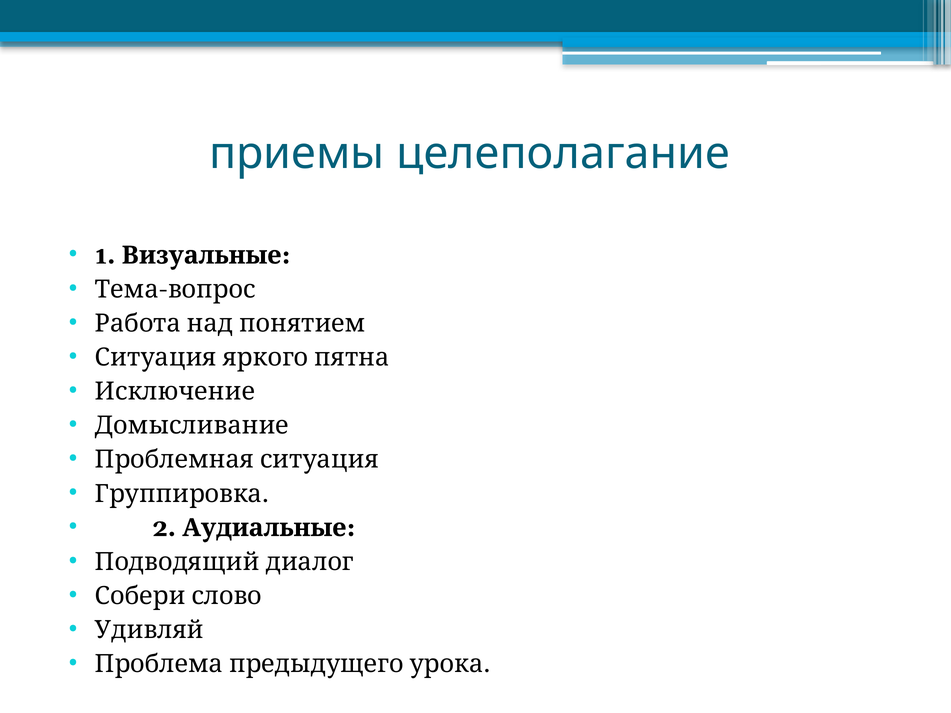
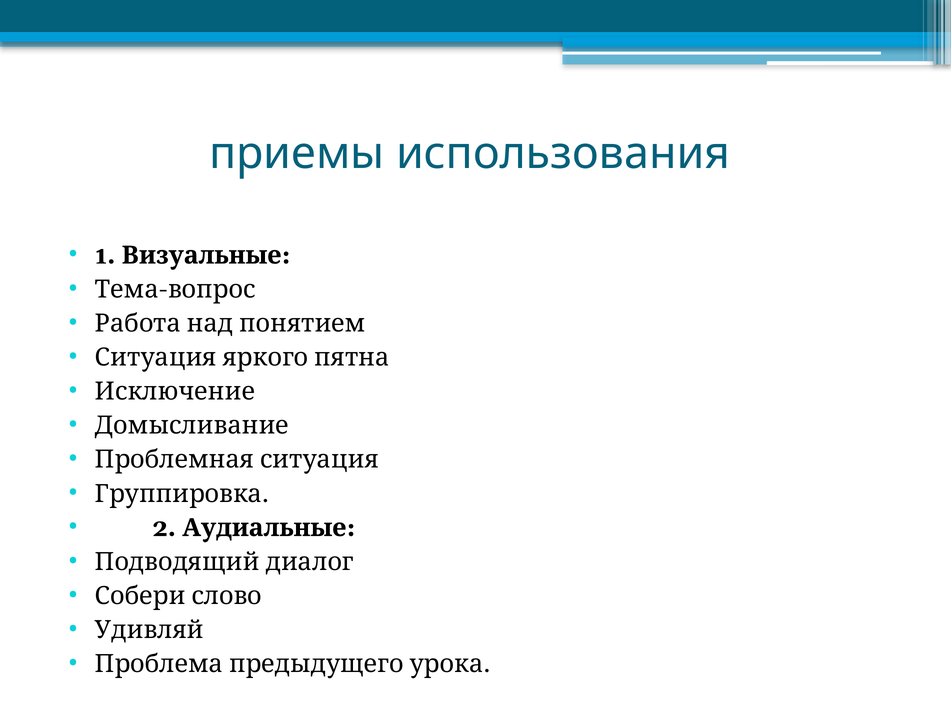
целеполагание: целеполагание -> использования
